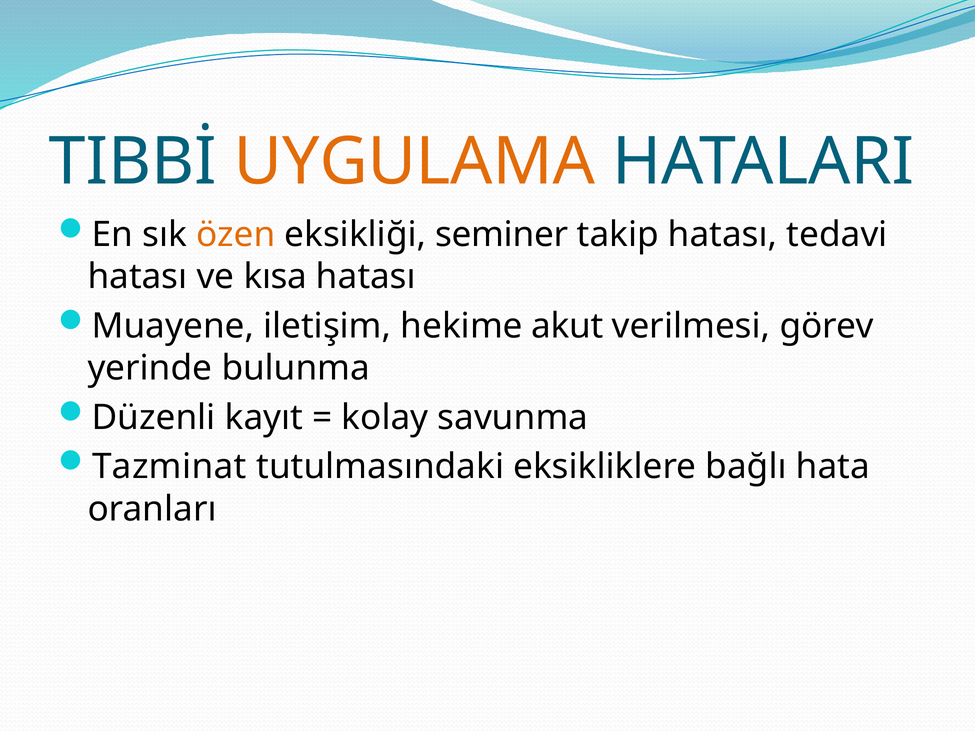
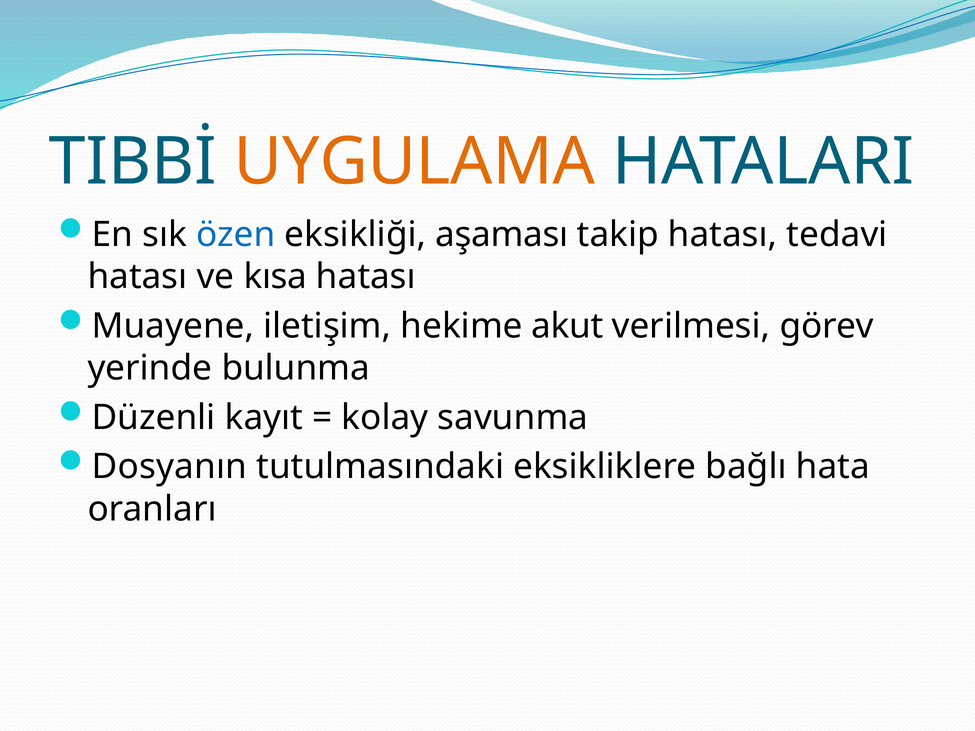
özen colour: orange -> blue
seminer: seminer -> aşaması
Tazminat: Tazminat -> Dosyanın
